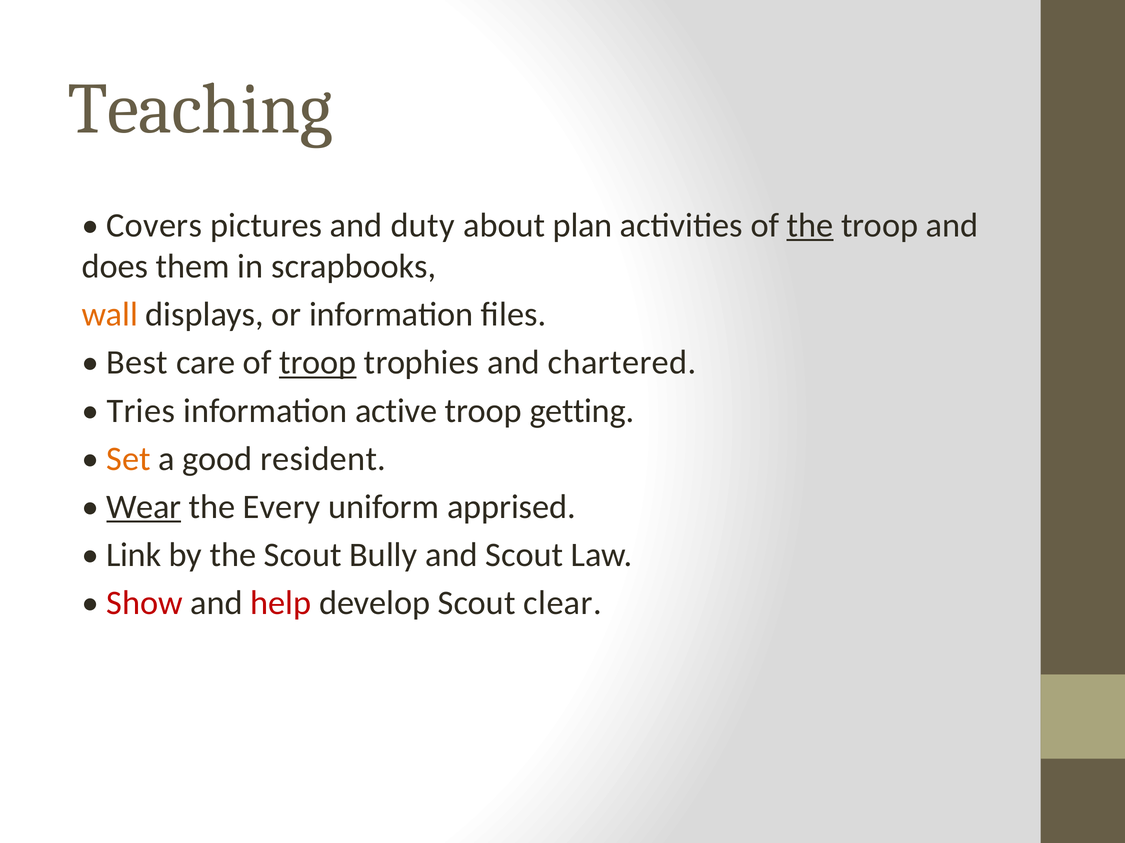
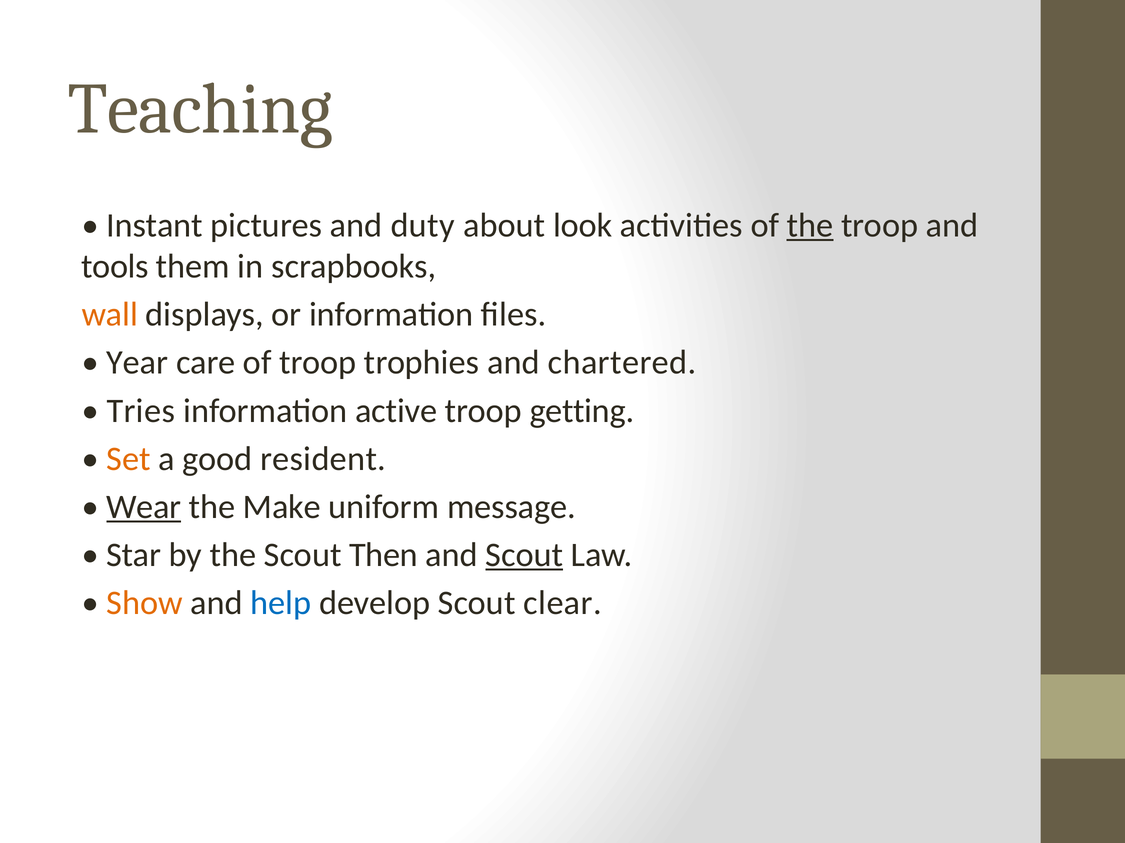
Covers: Covers -> Instant
plan: plan -> look
does: does -> tools
Best: Best -> Year
troop at (318, 363) underline: present -> none
Every: Every -> Make
apprised: apprised -> message
Link: Link -> Star
Bully: Bully -> Then
Scout at (524, 555) underline: none -> present
Show colour: red -> orange
help colour: red -> blue
